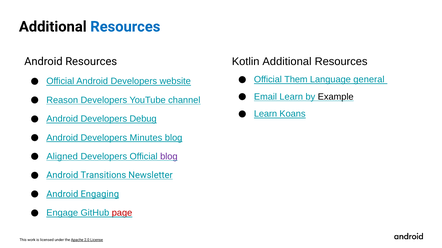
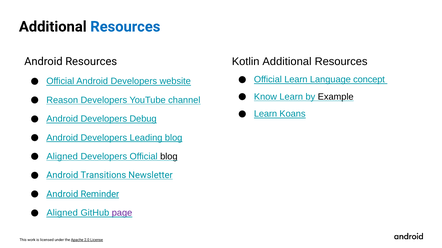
Official Them: Them -> Learn
general: general -> concept
Email: Email -> Know
Minutes: Minutes -> Leading
blog at (169, 157) colour: purple -> black
Engaging: Engaging -> Reminder
Engage at (62, 213): Engage -> Aligned
page colour: red -> purple
